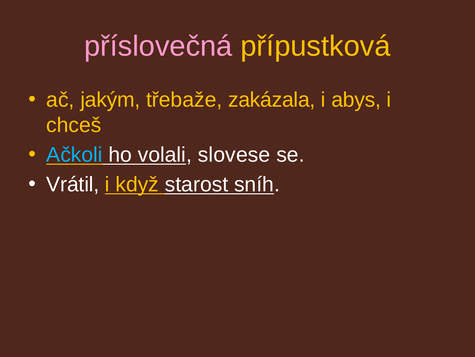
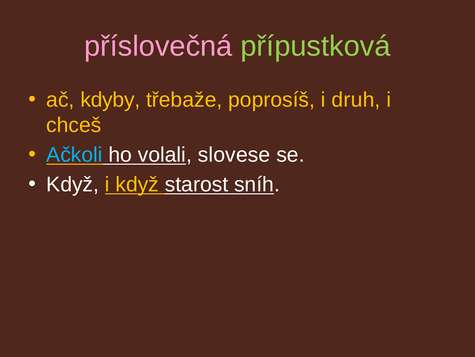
přípustková colour: yellow -> light green
jakým: jakým -> kdyby
zakázala: zakázala -> poprosíš
abys: abys -> druh
Vrátil at (73, 184): Vrátil -> Když
